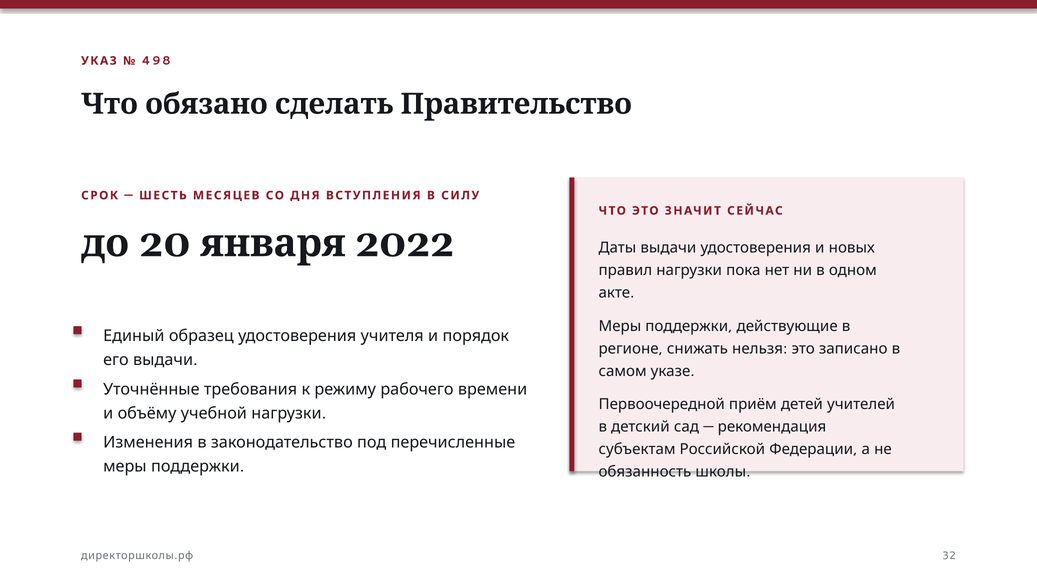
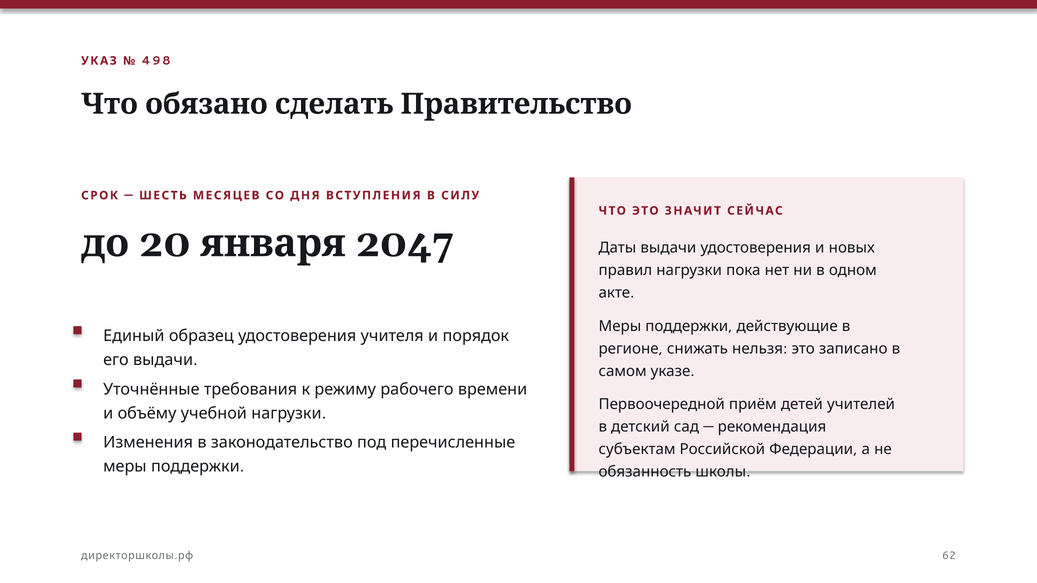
2022: 2022 -> 2047
32: 32 -> 62
